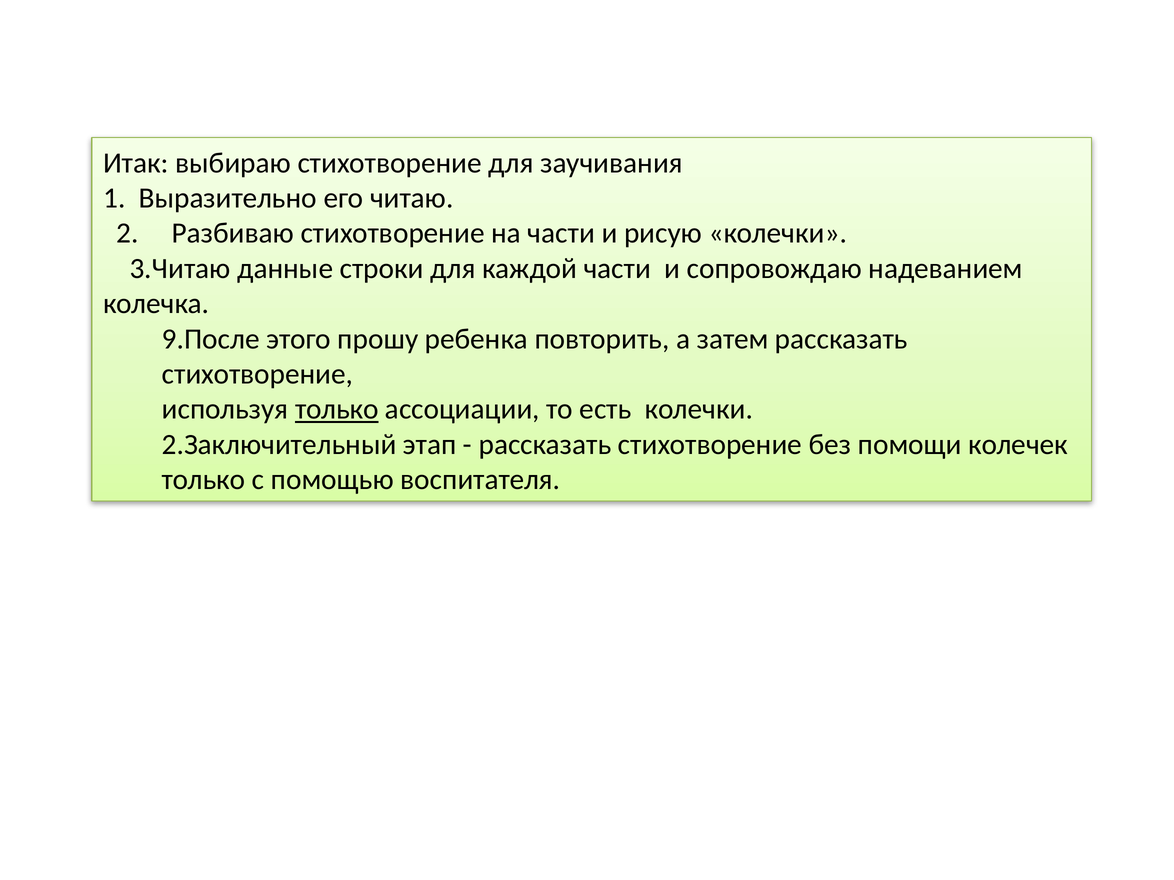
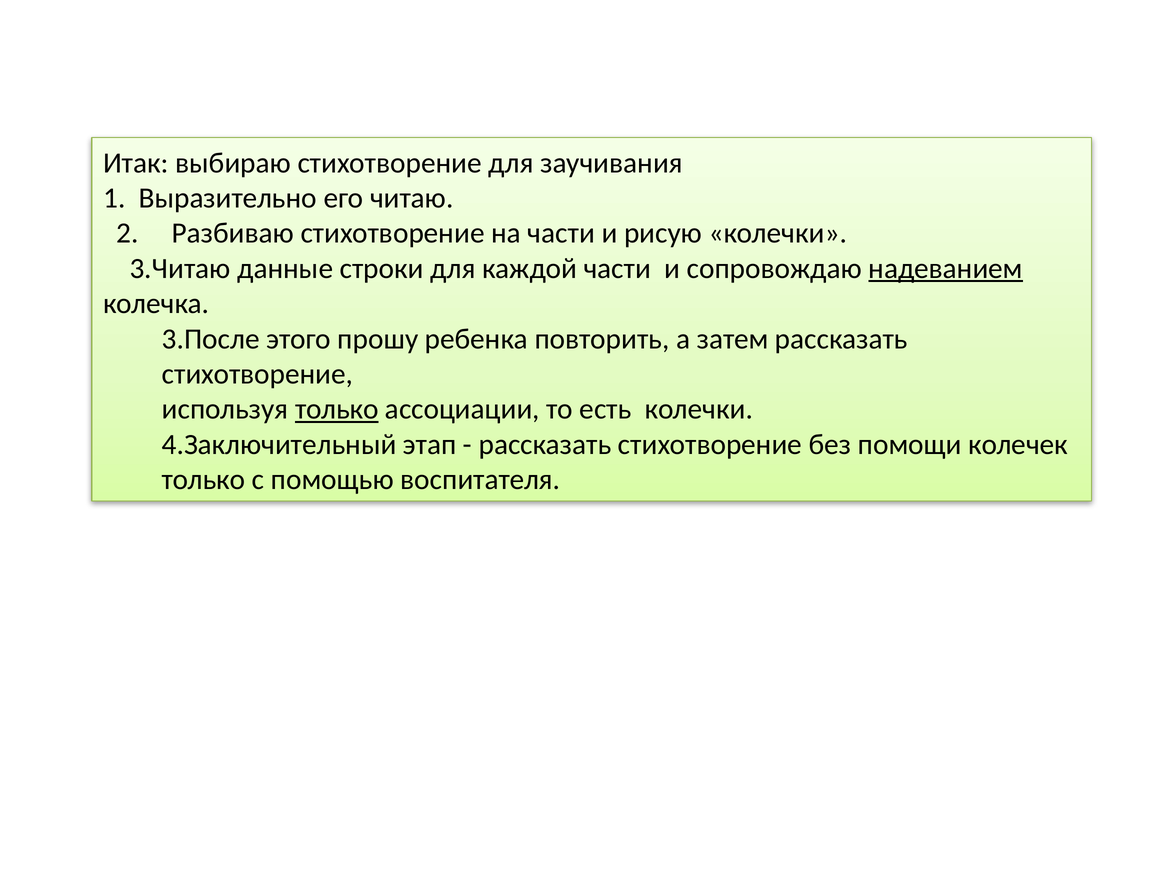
надеванием underline: none -> present
9.После: 9.После -> 3.После
2.Заключительный: 2.Заключительный -> 4.Заключительный
